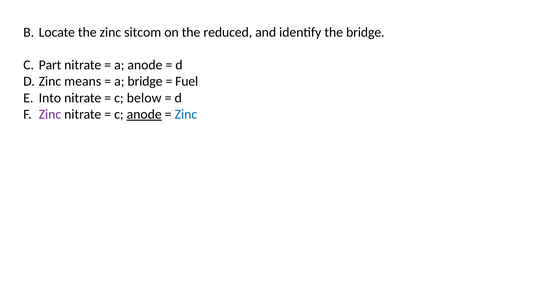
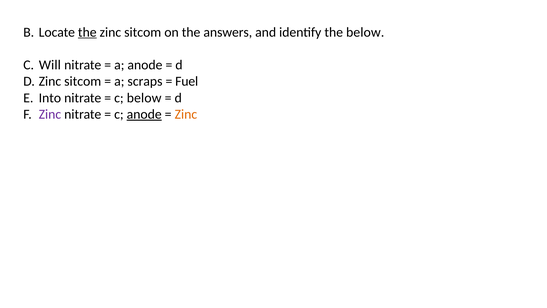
the at (87, 32) underline: none -> present
reduced: reduced -> answers
the bridge: bridge -> below
Part: Part -> Will
D Zinc means: means -> sitcom
a bridge: bridge -> scraps
Zinc at (186, 114) colour: blue -> orange
